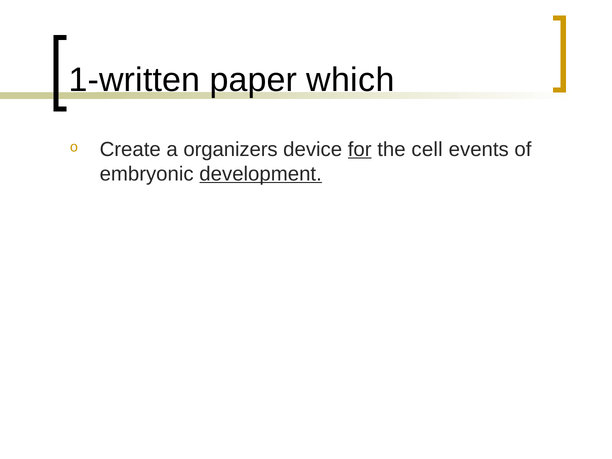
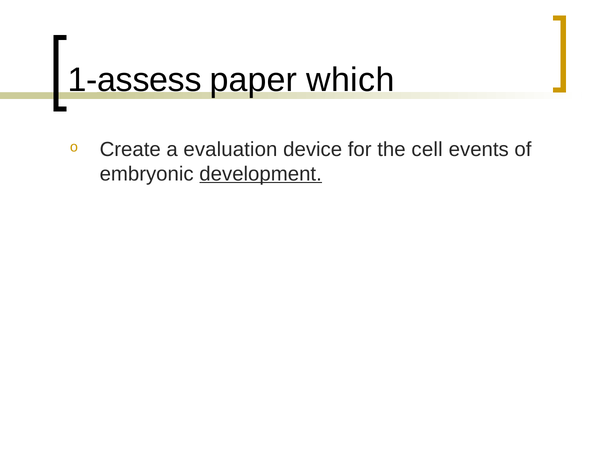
1-written: 1-written -> 1-assess
organizers: organizers -> evaluation
for underline: present -> none
